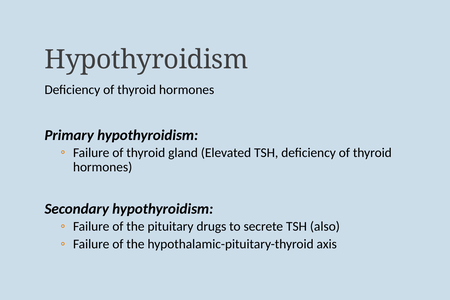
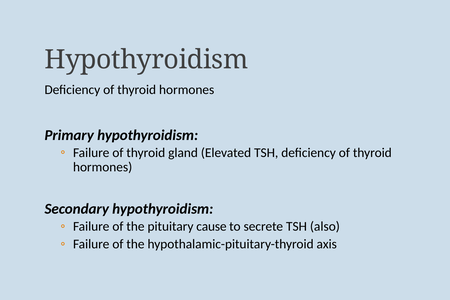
drugs: drugs -> cause
